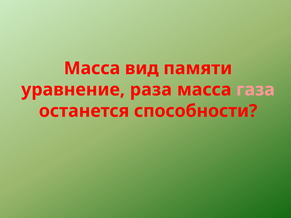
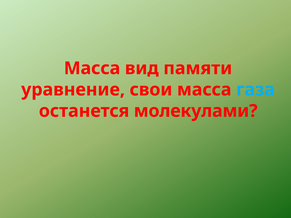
раза: раза -> свои
газа colour: pink -> light blue
способности: способности -> молекулами
